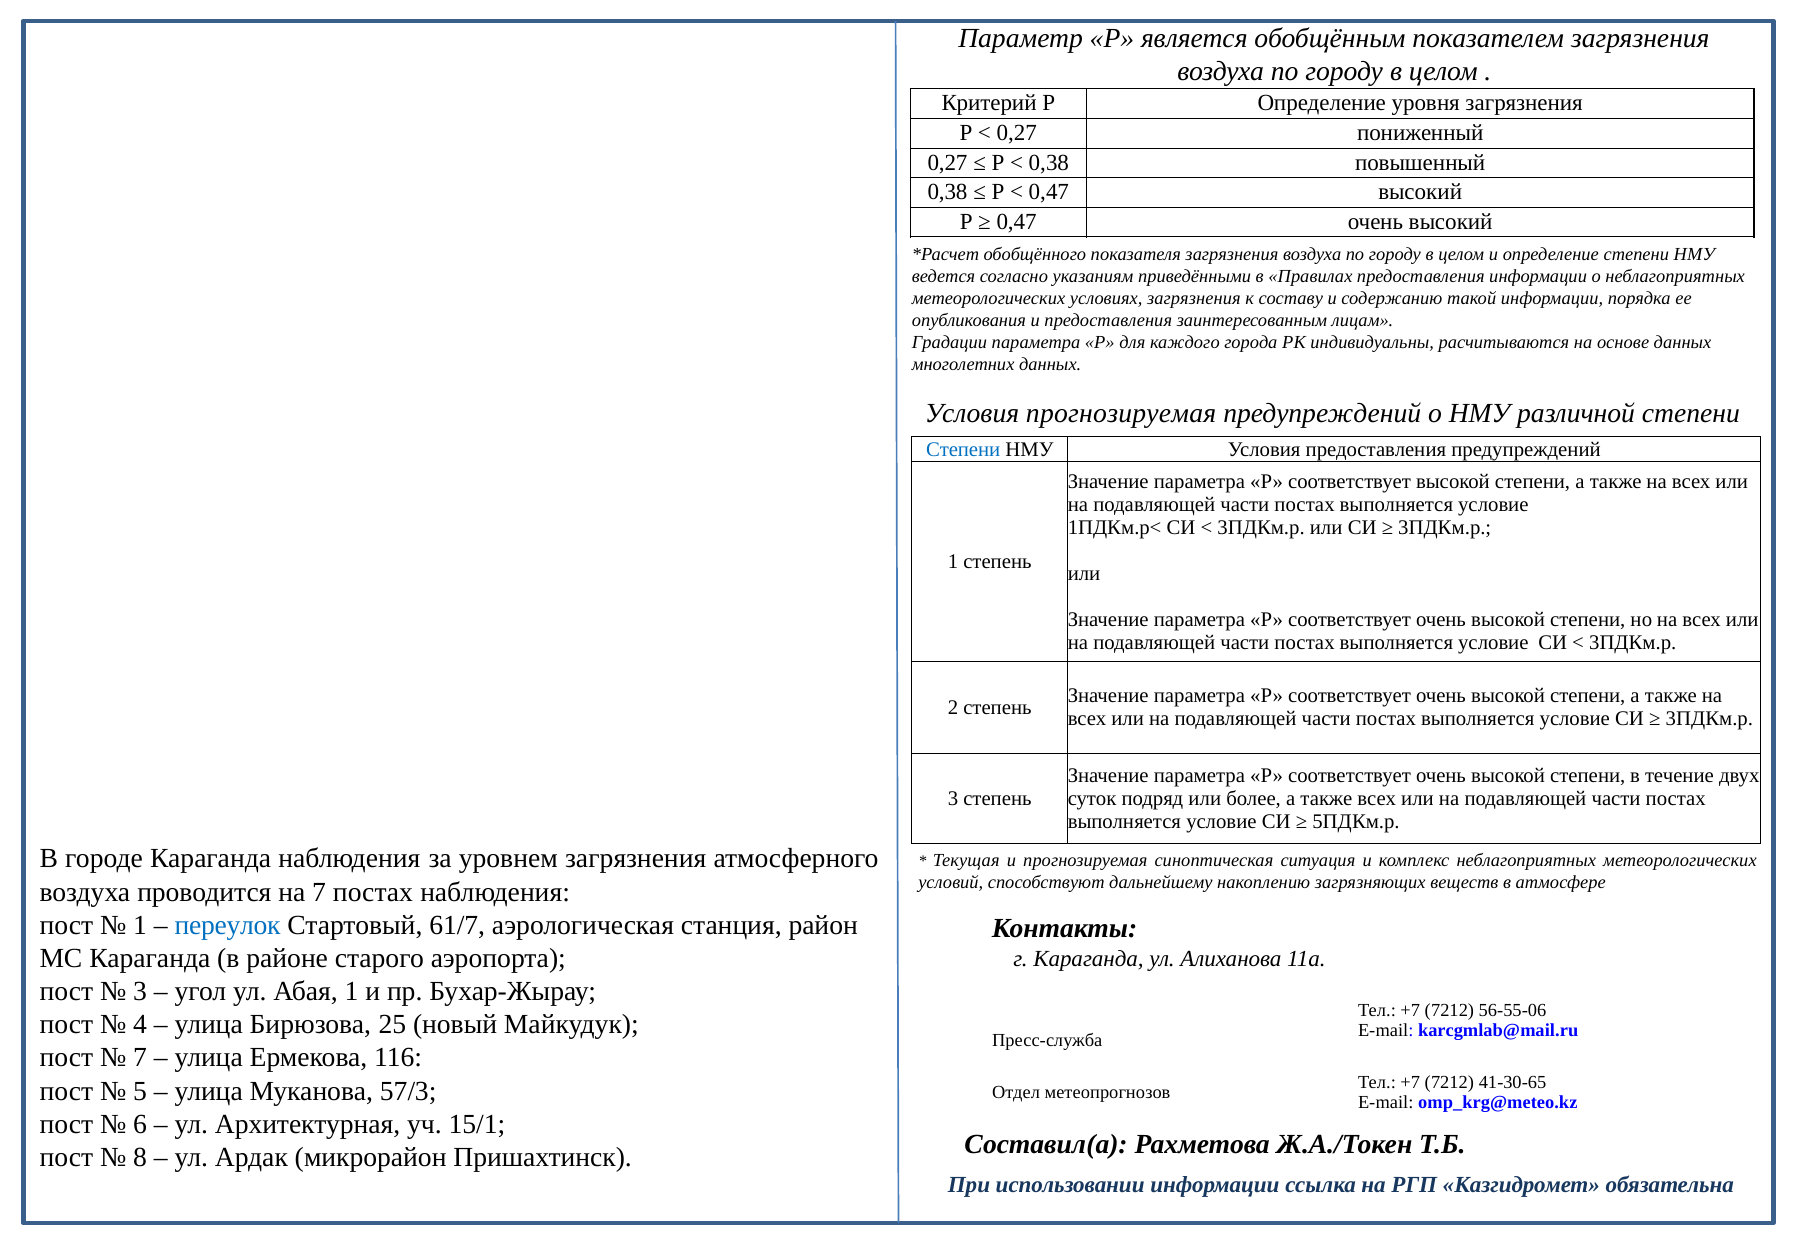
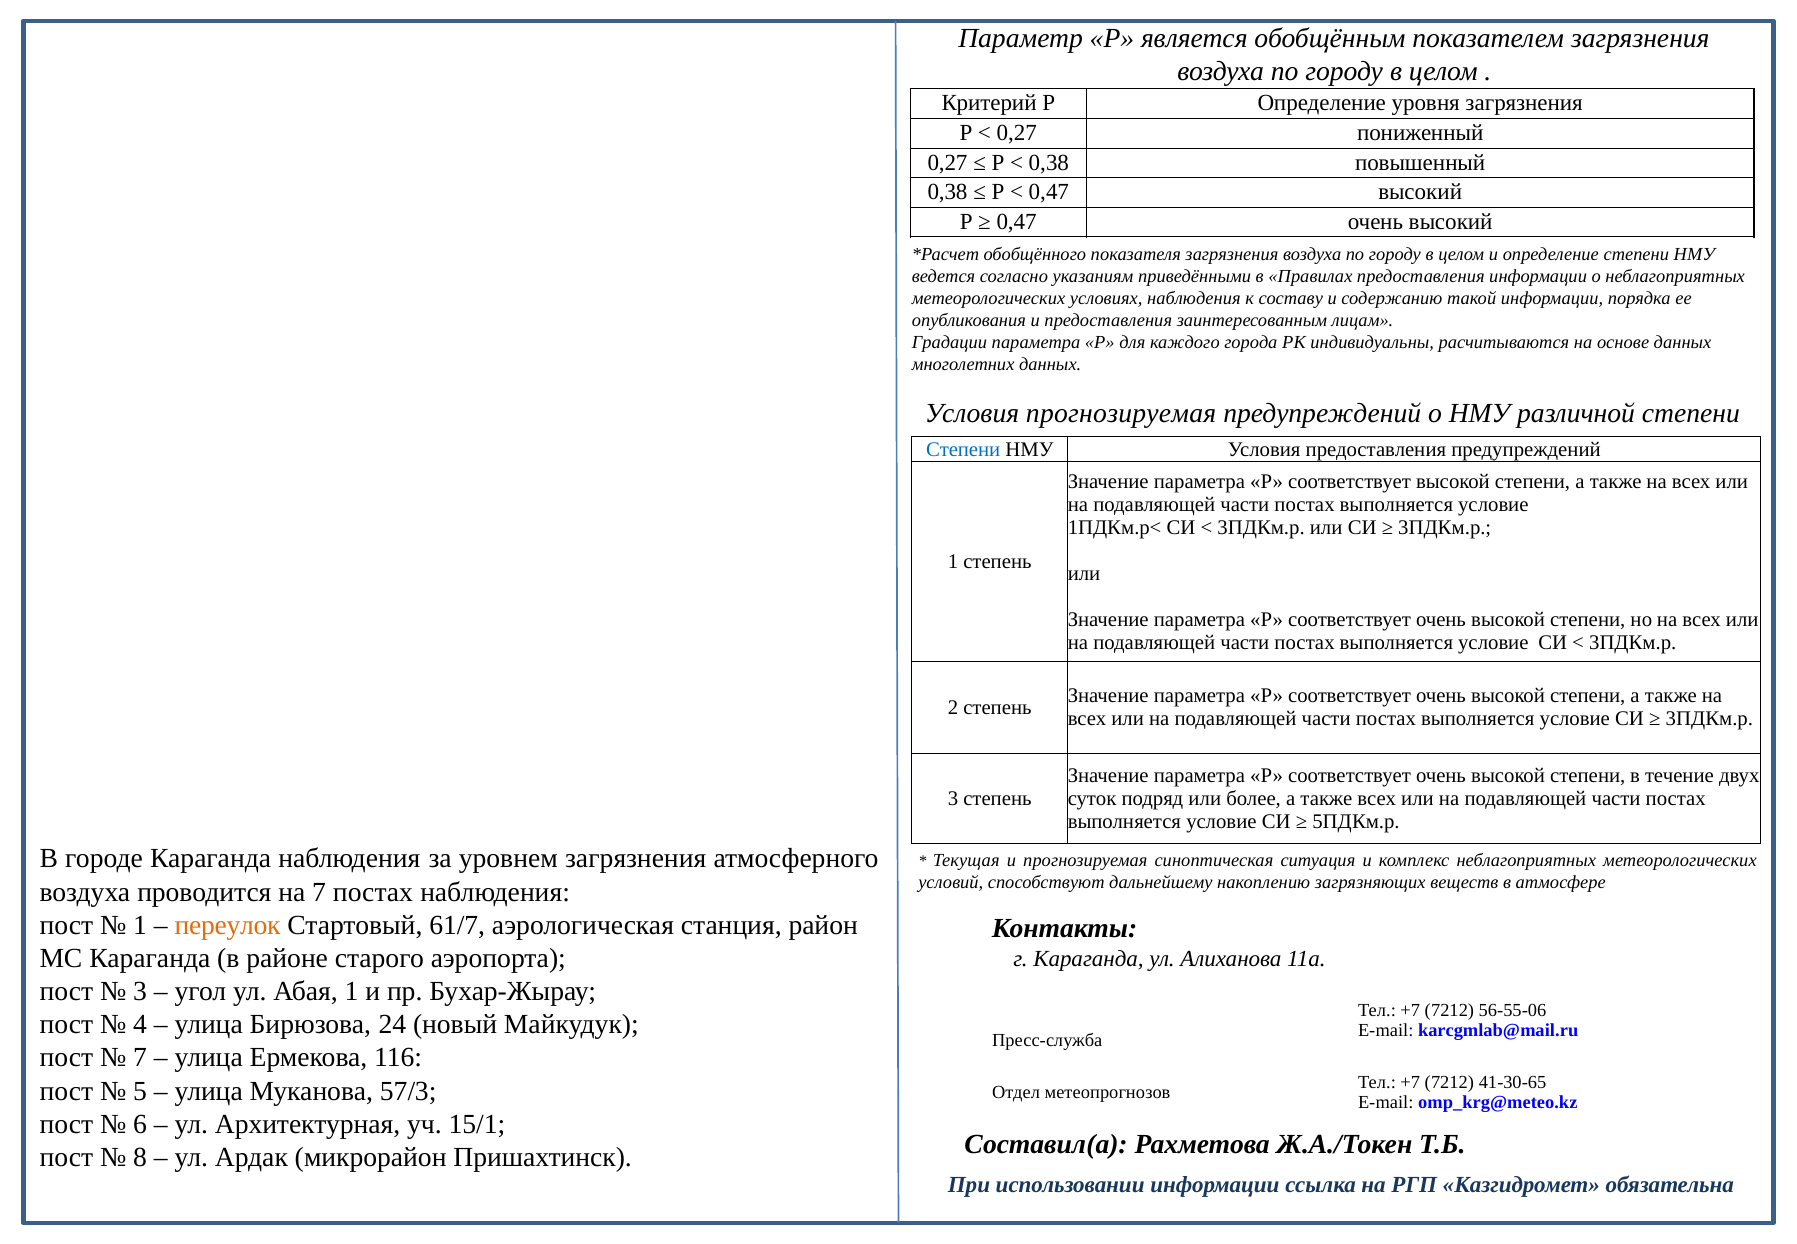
условиях загрязнения: загрязнения -> наблюдения
переулок colour: blue -> orange
25: 25 -> 24
